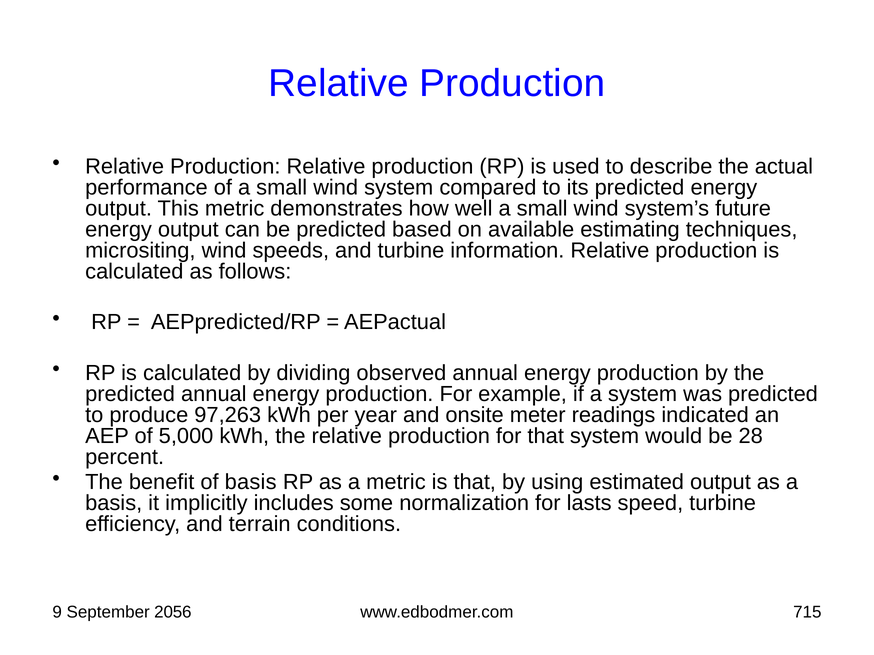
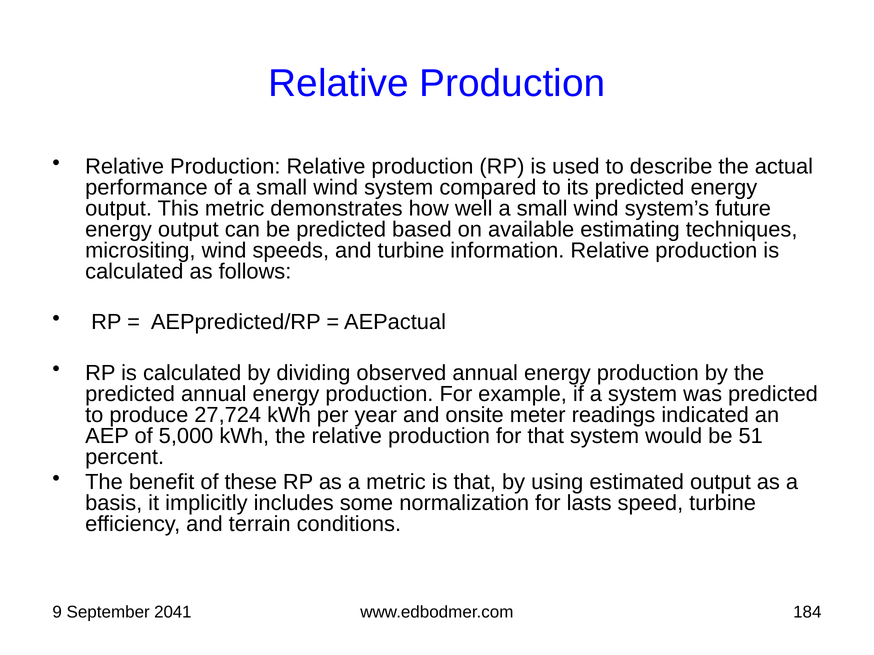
97,263: 97,263 -> 27,724
28: 28 -> 51
of basis: basis -> these
2056: 2056 -> 2041
715: 715 -> 184
